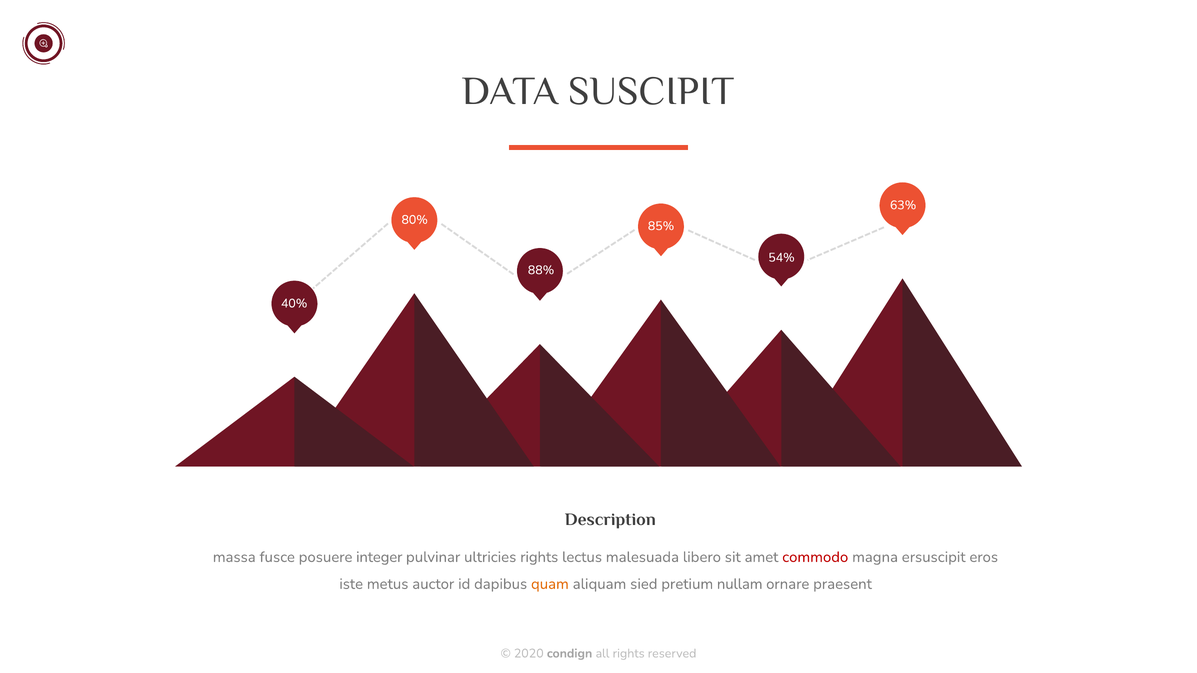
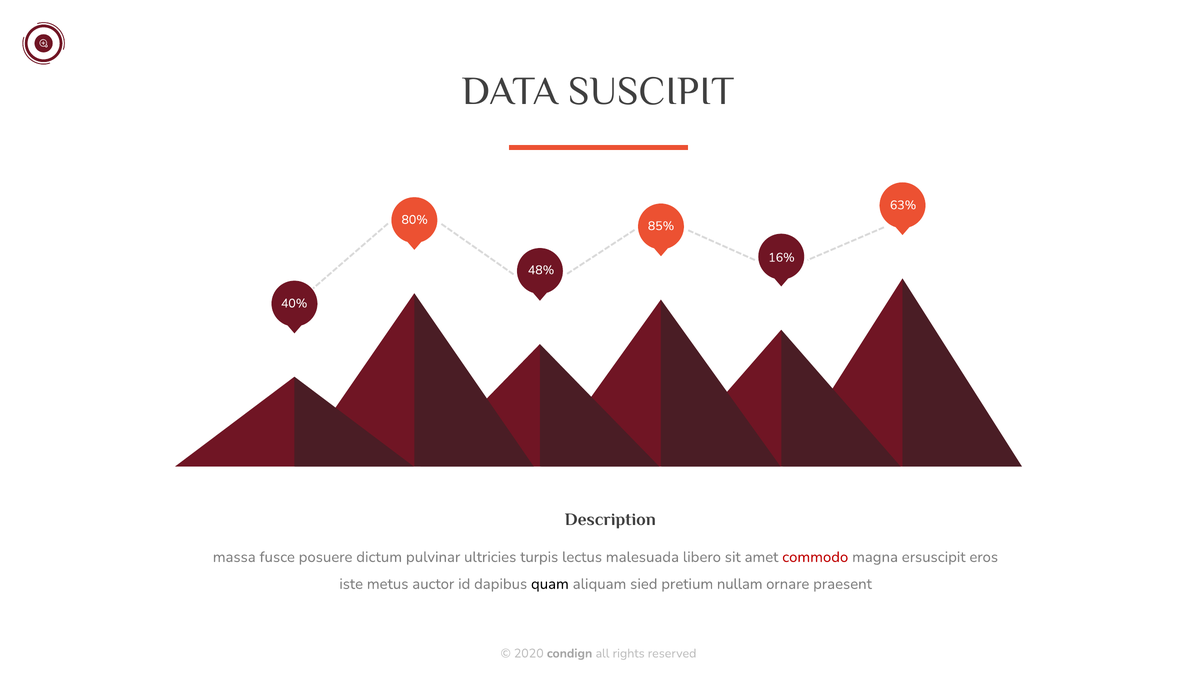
54%: 54% -> 16%
88%: 88% -> 48%
integer: integer -> dictum
ultricies rights: rights -> turpis
quam colour: orange -> black
